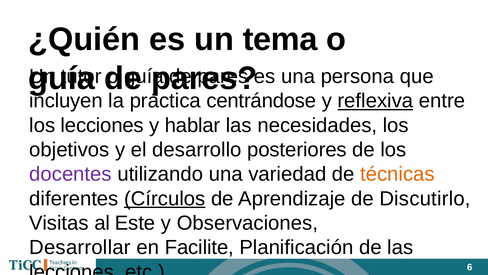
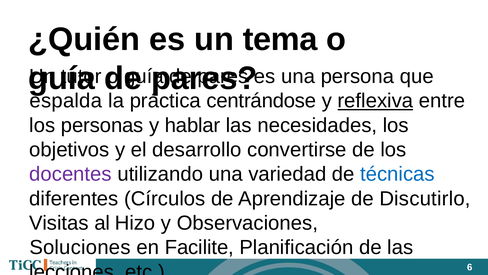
incluyen: incluyen -> espalda
los lecciones: lecciones -> personas
posteriores: posteriores -> convertirse
técnicas colour: orange -> blue
Círculos underline: present -> none
Este: Este -> Hizo
Desarrollar: Desarrollar -> Soluciones
